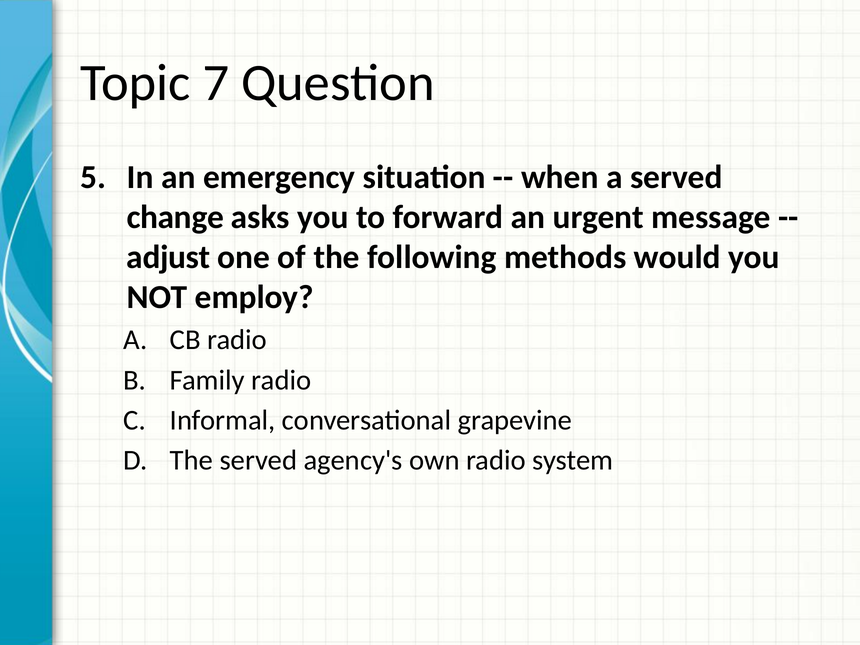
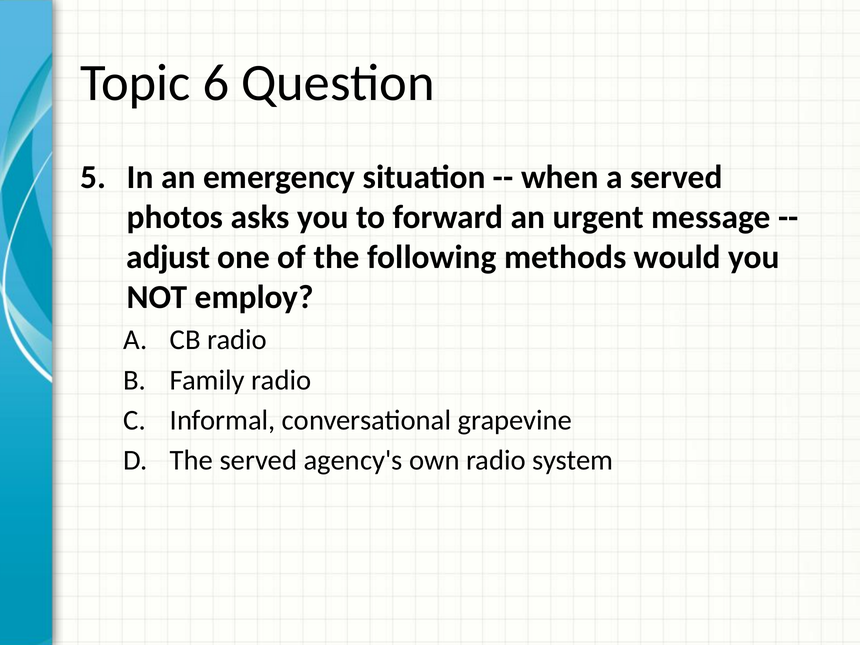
7: 7 -> 6
change: change -> photos
